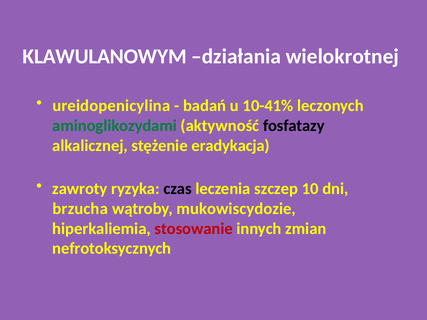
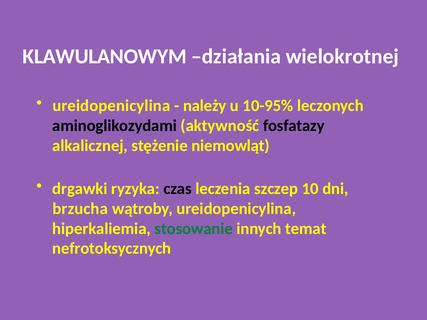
badań: badań -> należy
10-41%: 10-41% -> 10-95%
aminoglikozydami colour: green -> black
eradykacja: eradykacja -> niemowląt
zawroty: zawroty -> drgawki
wątroby mukowiscydozie: mukowiscydozie -> ureidopenicylina
stosowanie colour: red -> green
zmian: zmian -> temat
